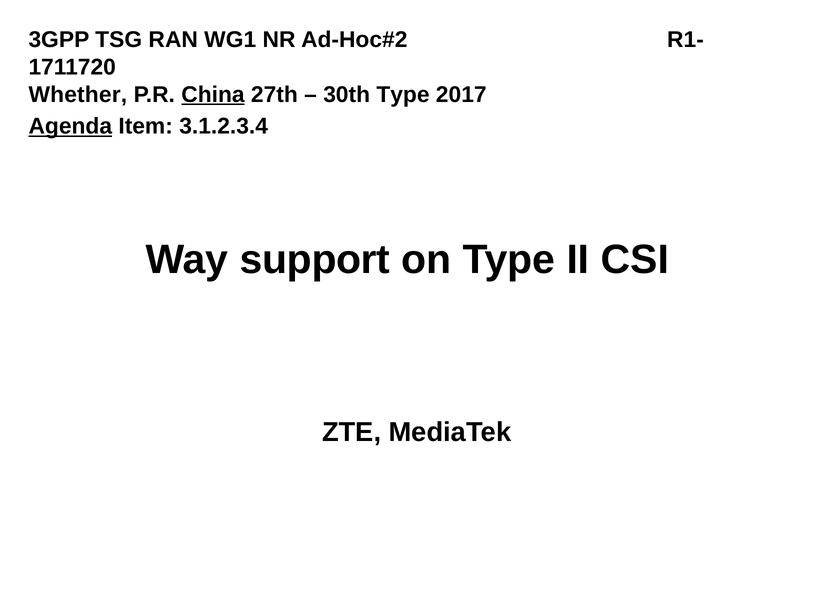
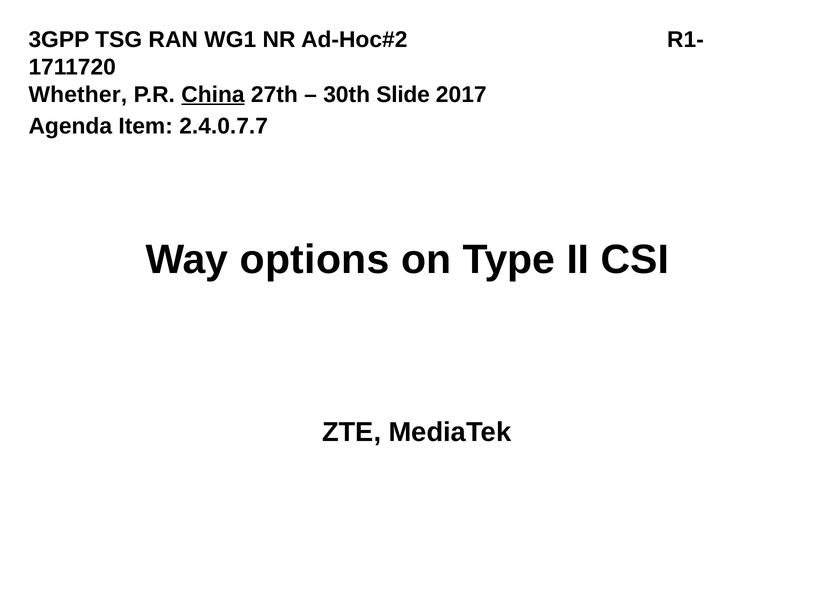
30th Type: Type -> Slide
Agenda underline: present -> none
3.1.2.3.4: 3.1.2.3.4 -> 2.4.0.7.7
support: support -> options
